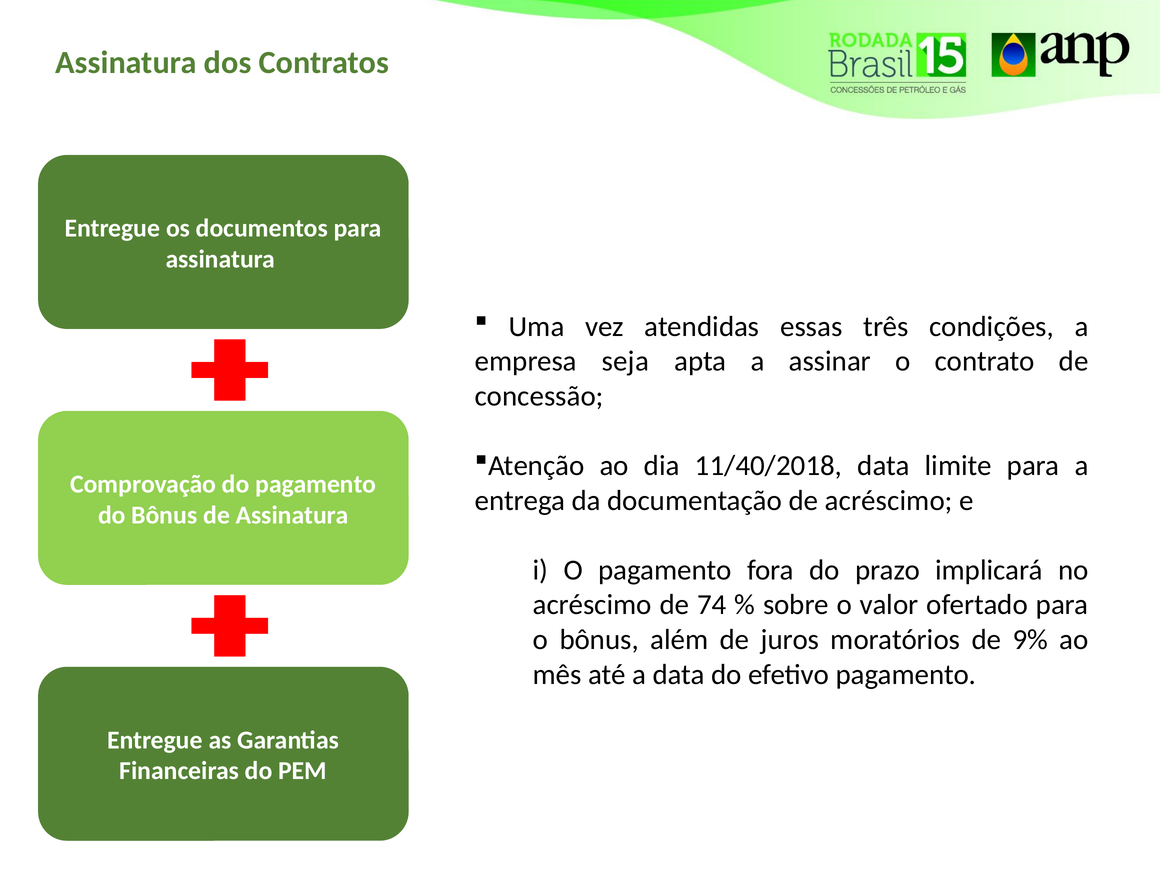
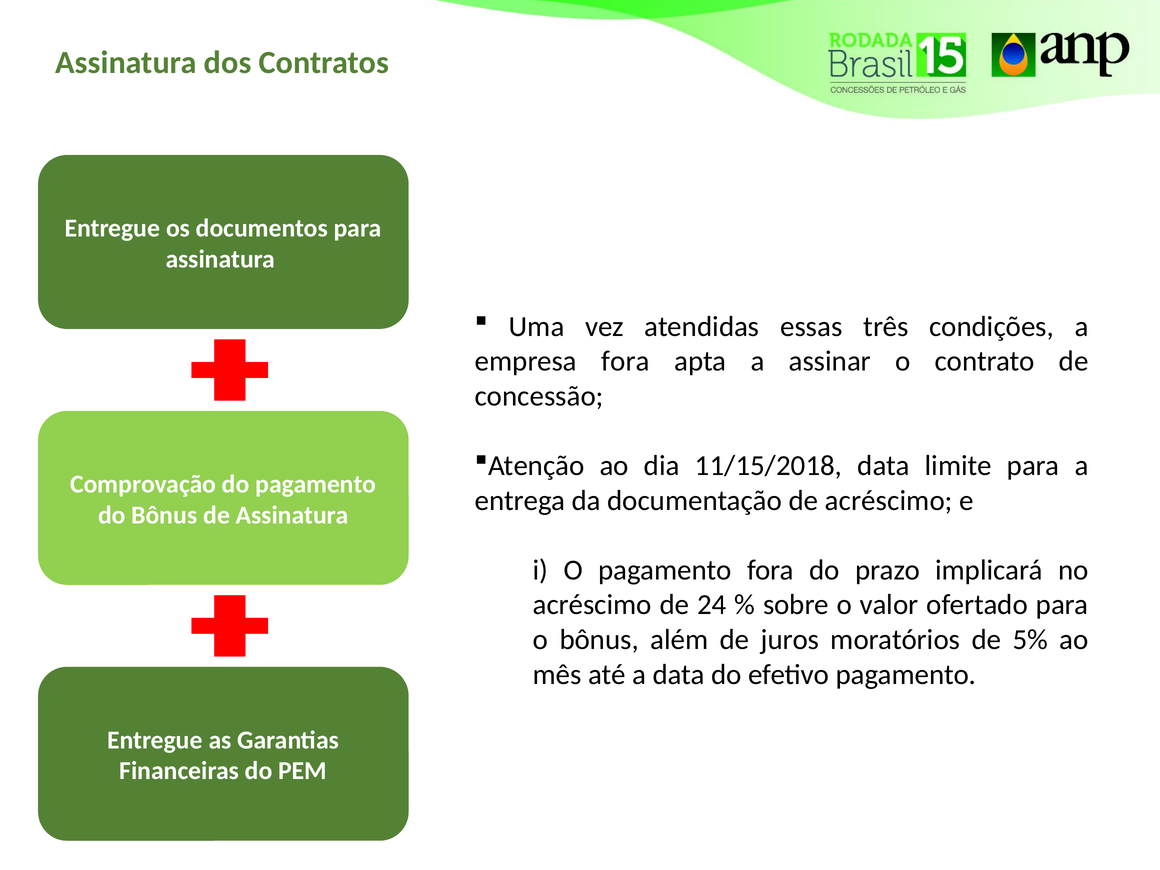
empresa seja: seja -> fora
11/40/2018: 11/40/2018 -> 11/15/2018
74: 74 -> 24
9%: 9% -> 5%
